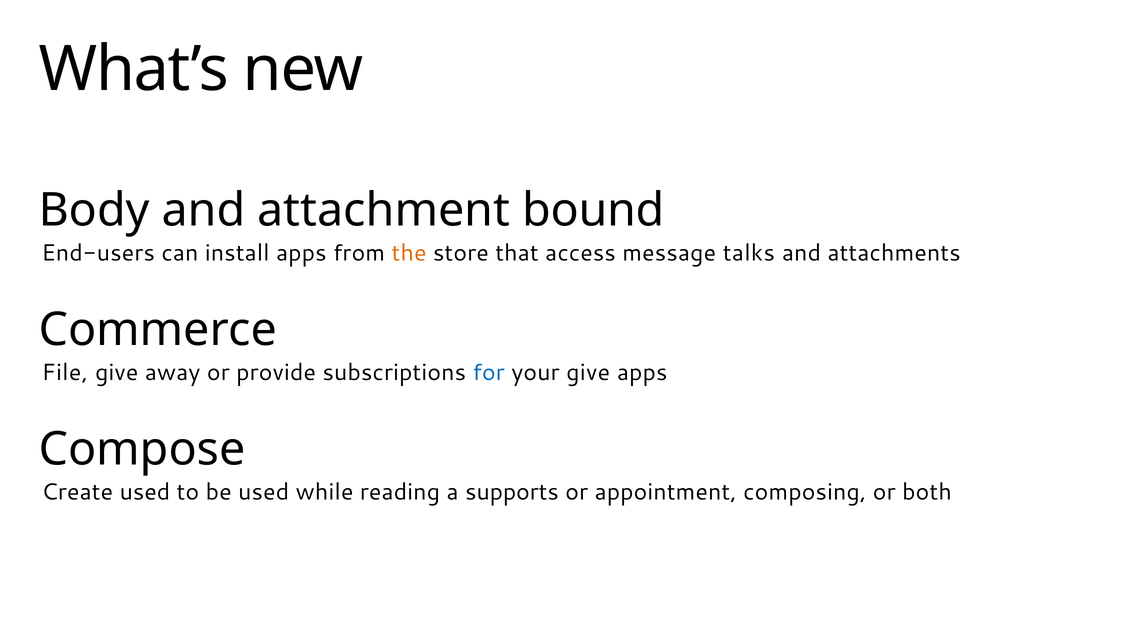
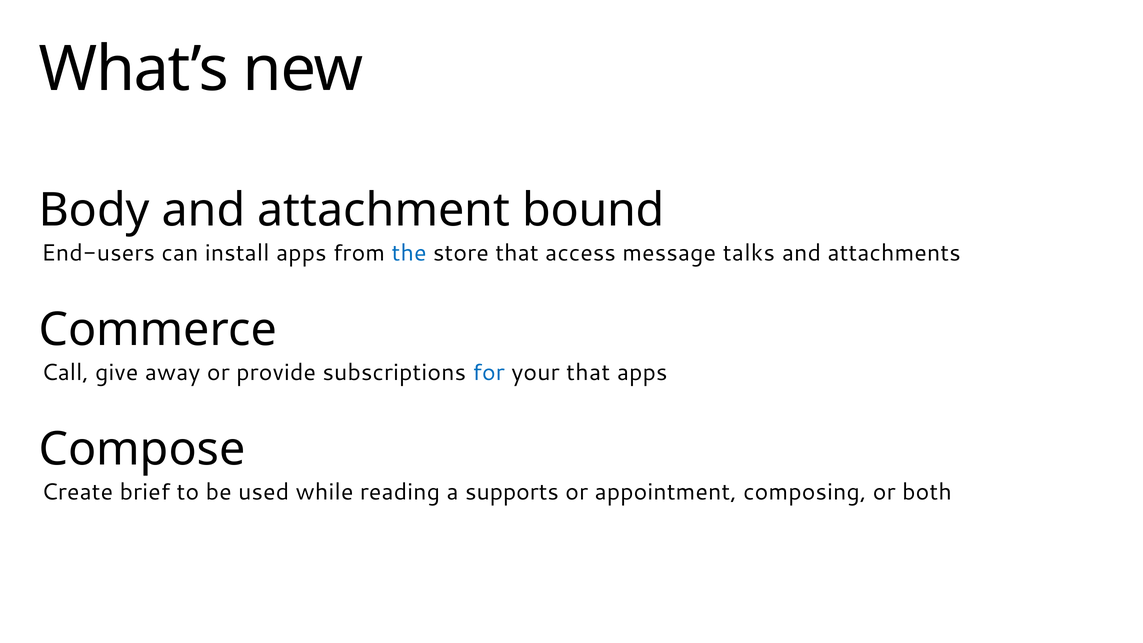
the colour: orange -> blue
File: File -> Call
your give: give -> that
Create used: used -> brief
